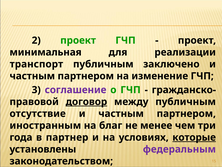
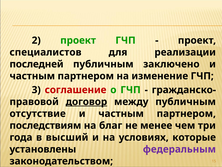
минимальная: минимальная -> специалистов
транспорт: транспорт -> последней
соглашение colour: purple -> red
иностранным: иностранным -> последствиям
партнер: партнер -> высший
которые underline: present -> none
